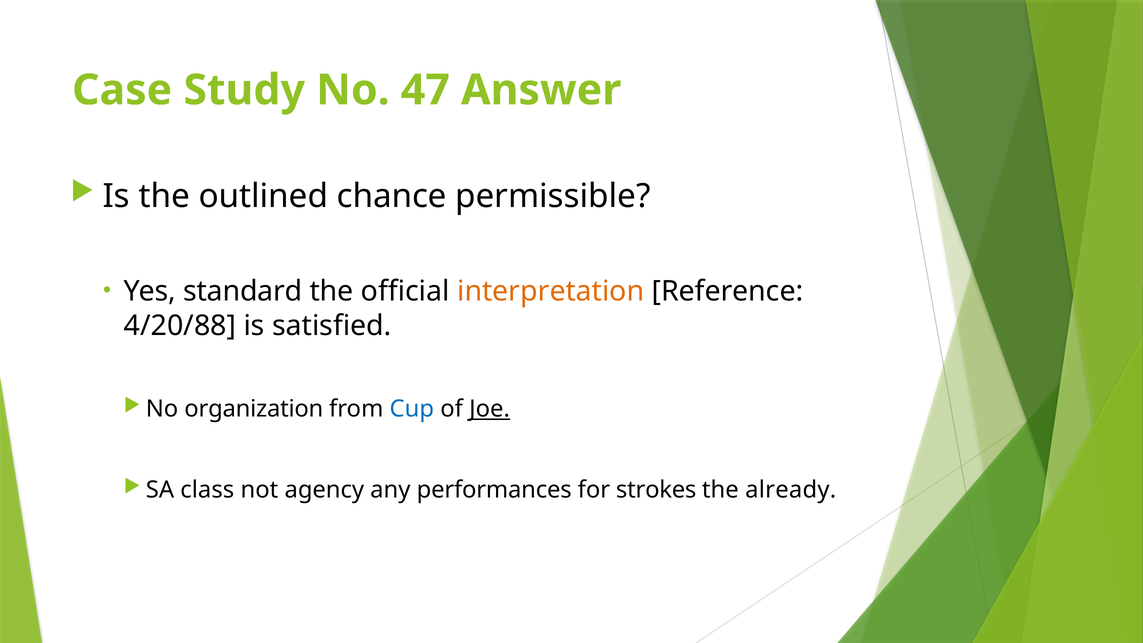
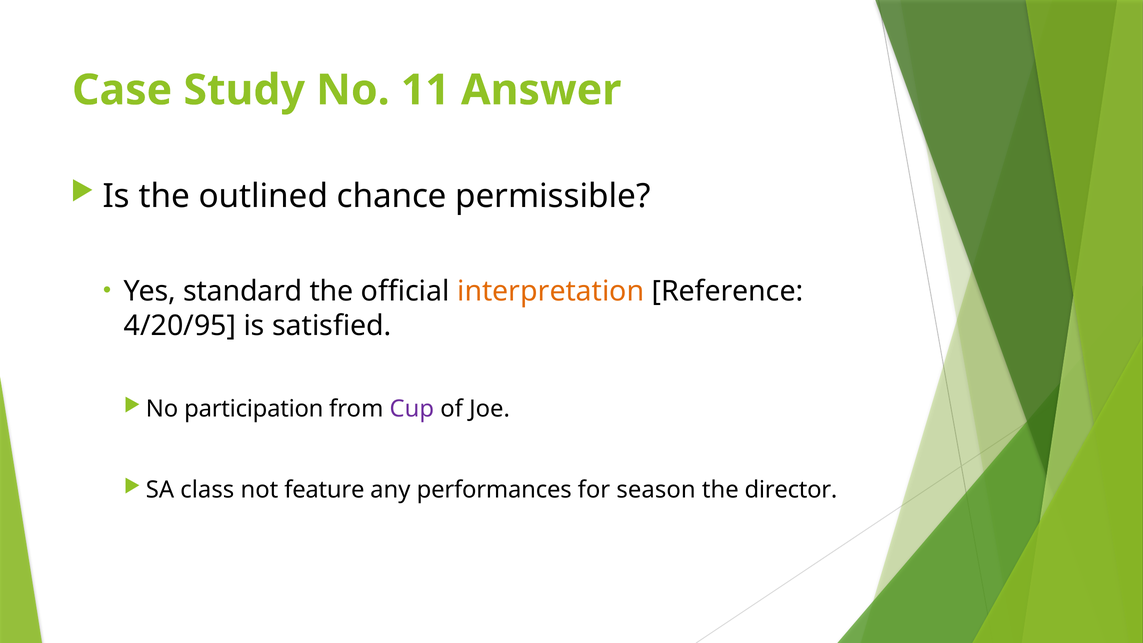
47: 47 -> 11
4/20/88: 4/20/88 -> 4/20/95
organization: organization -> participation
Cup colour: blue -> purple
Joe underline: present -> none
agency: agency -> feature
strokes: strokes -> season
already: already -> director
